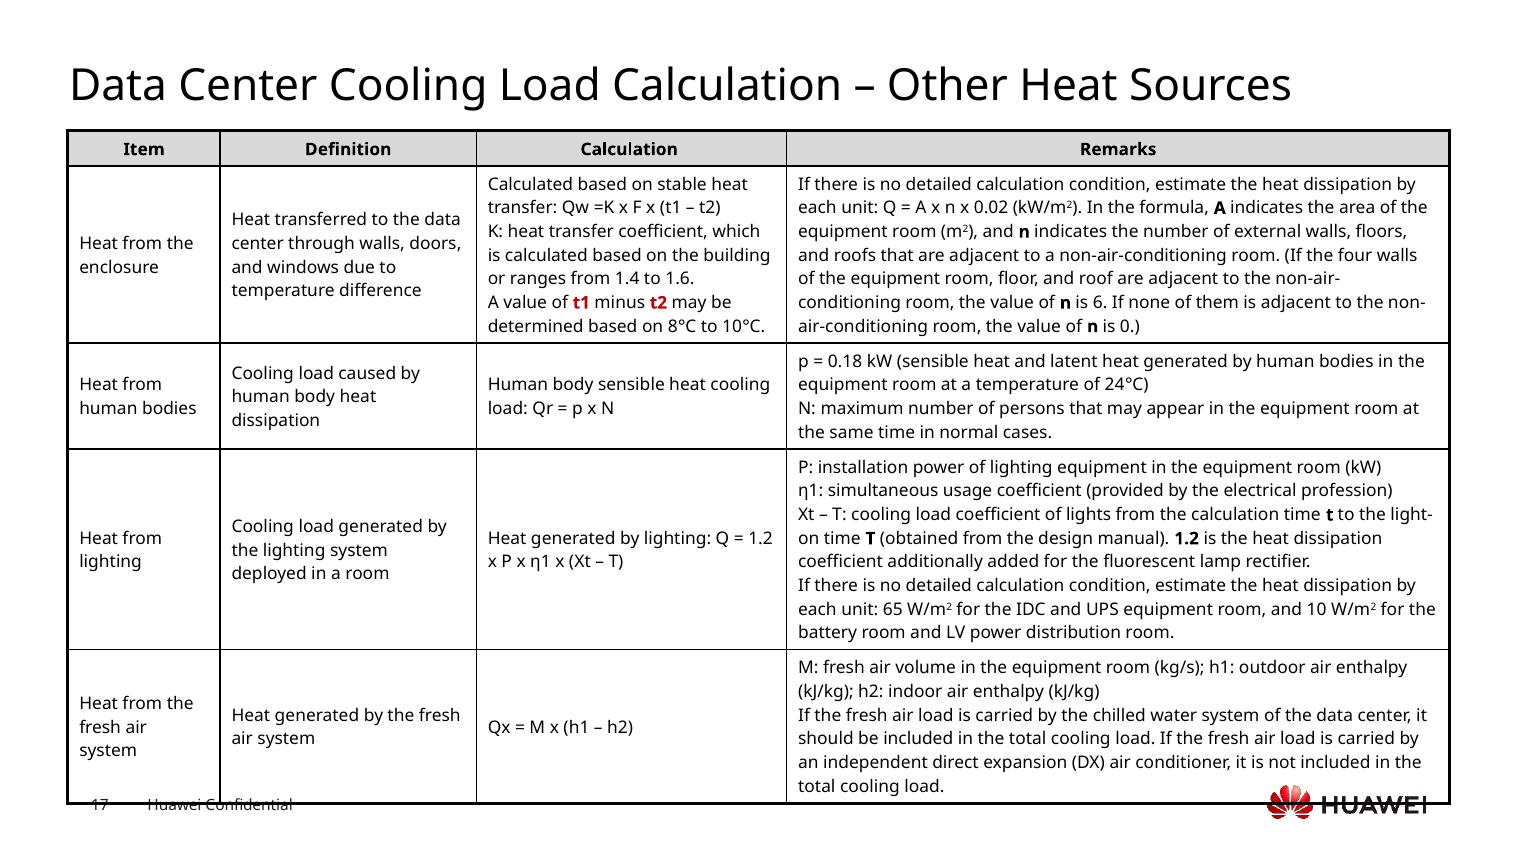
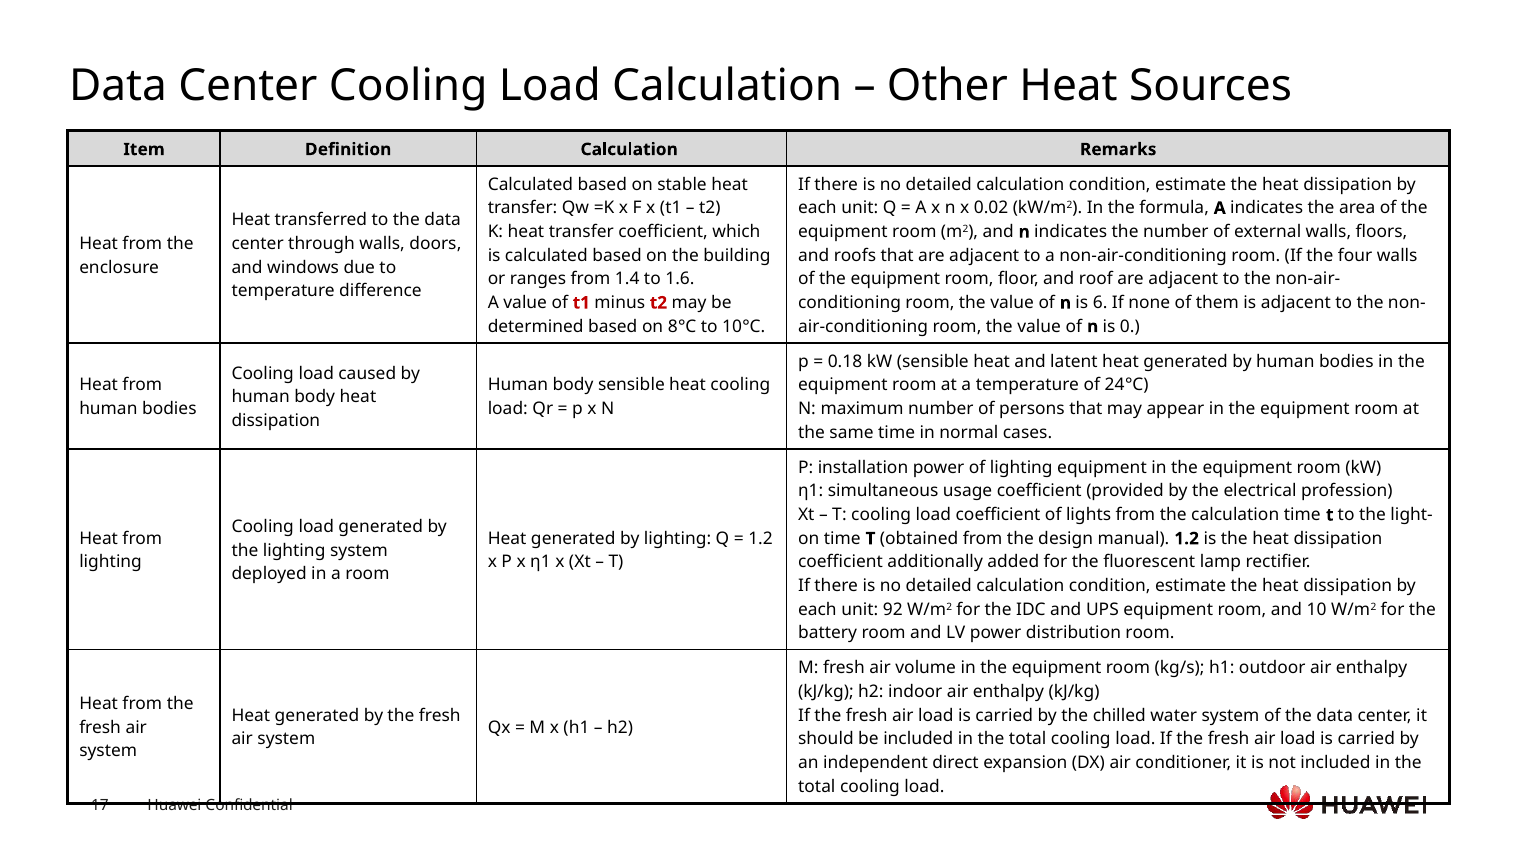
65: 65 -> 92
